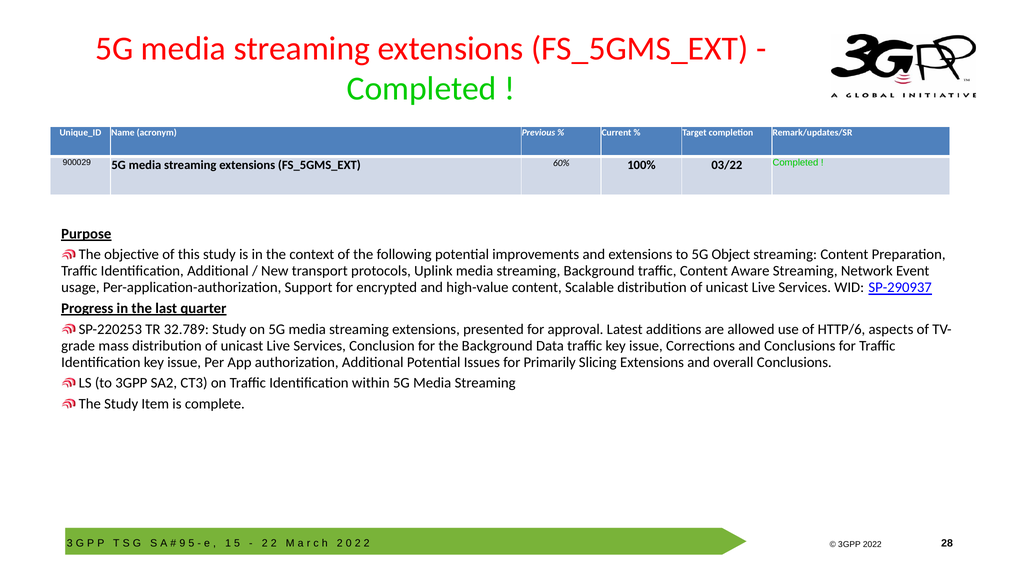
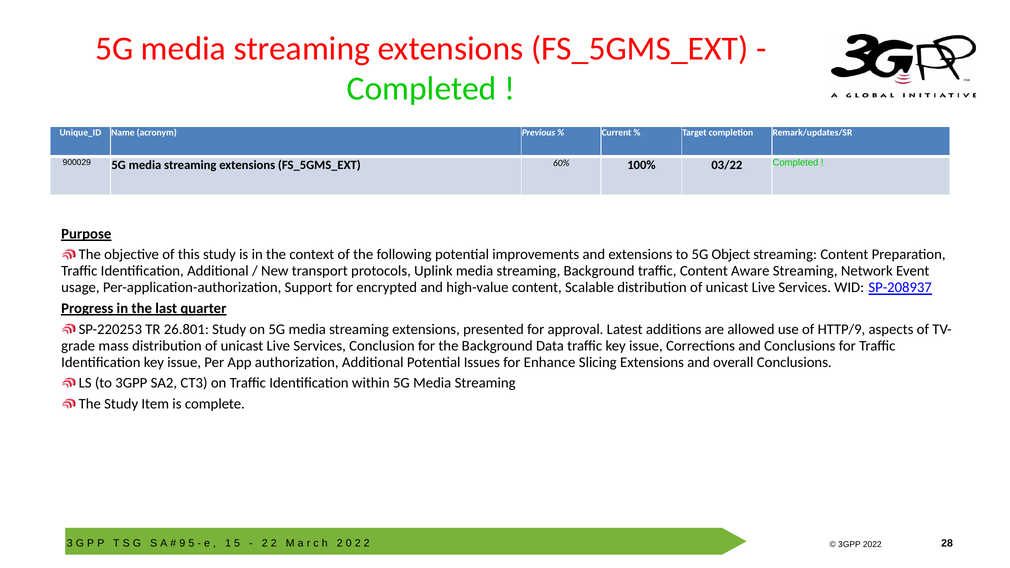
SP-290937: SP-290937 -> SP-208937
32.789: 32.789 -> 26.801
HTTP/6: HTTP/6 -> HTTP/9
Primarily: Primarily -> Enhance
